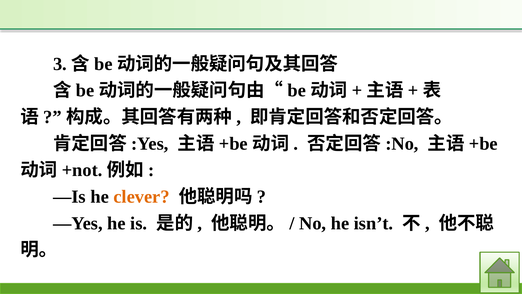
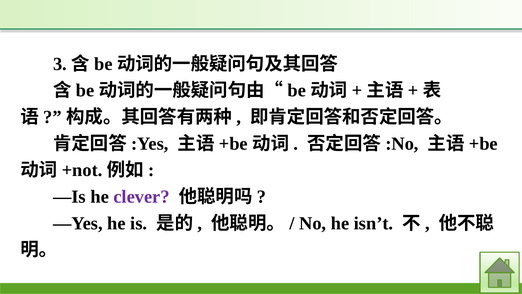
clever colour: orange -> purple
